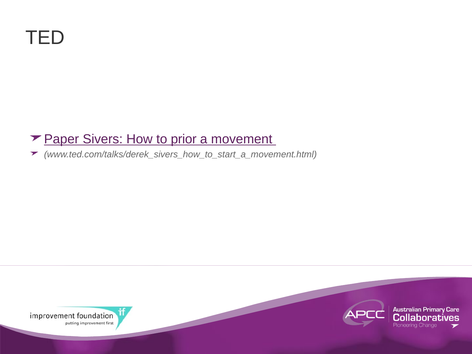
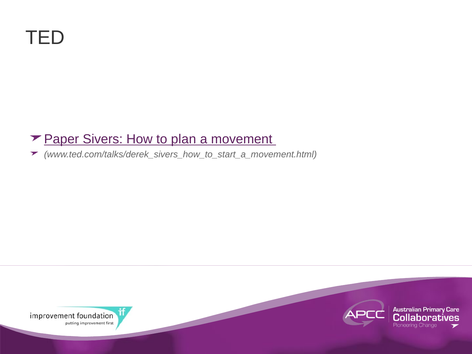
prior: prior -> plan
